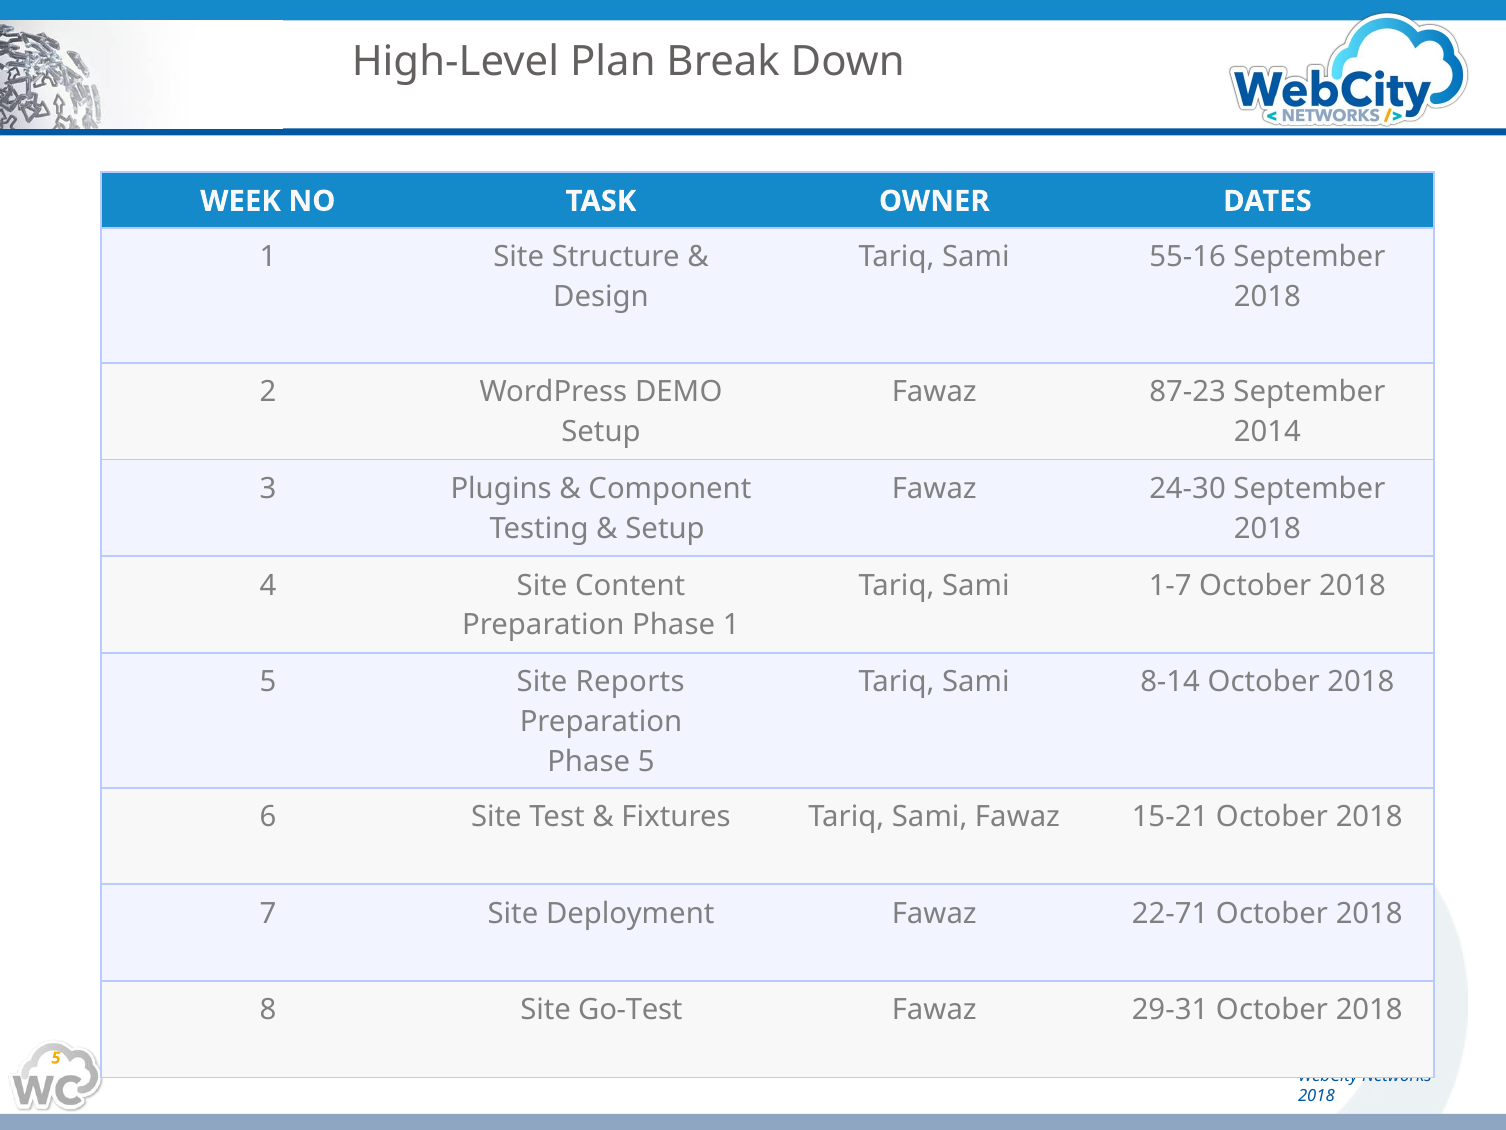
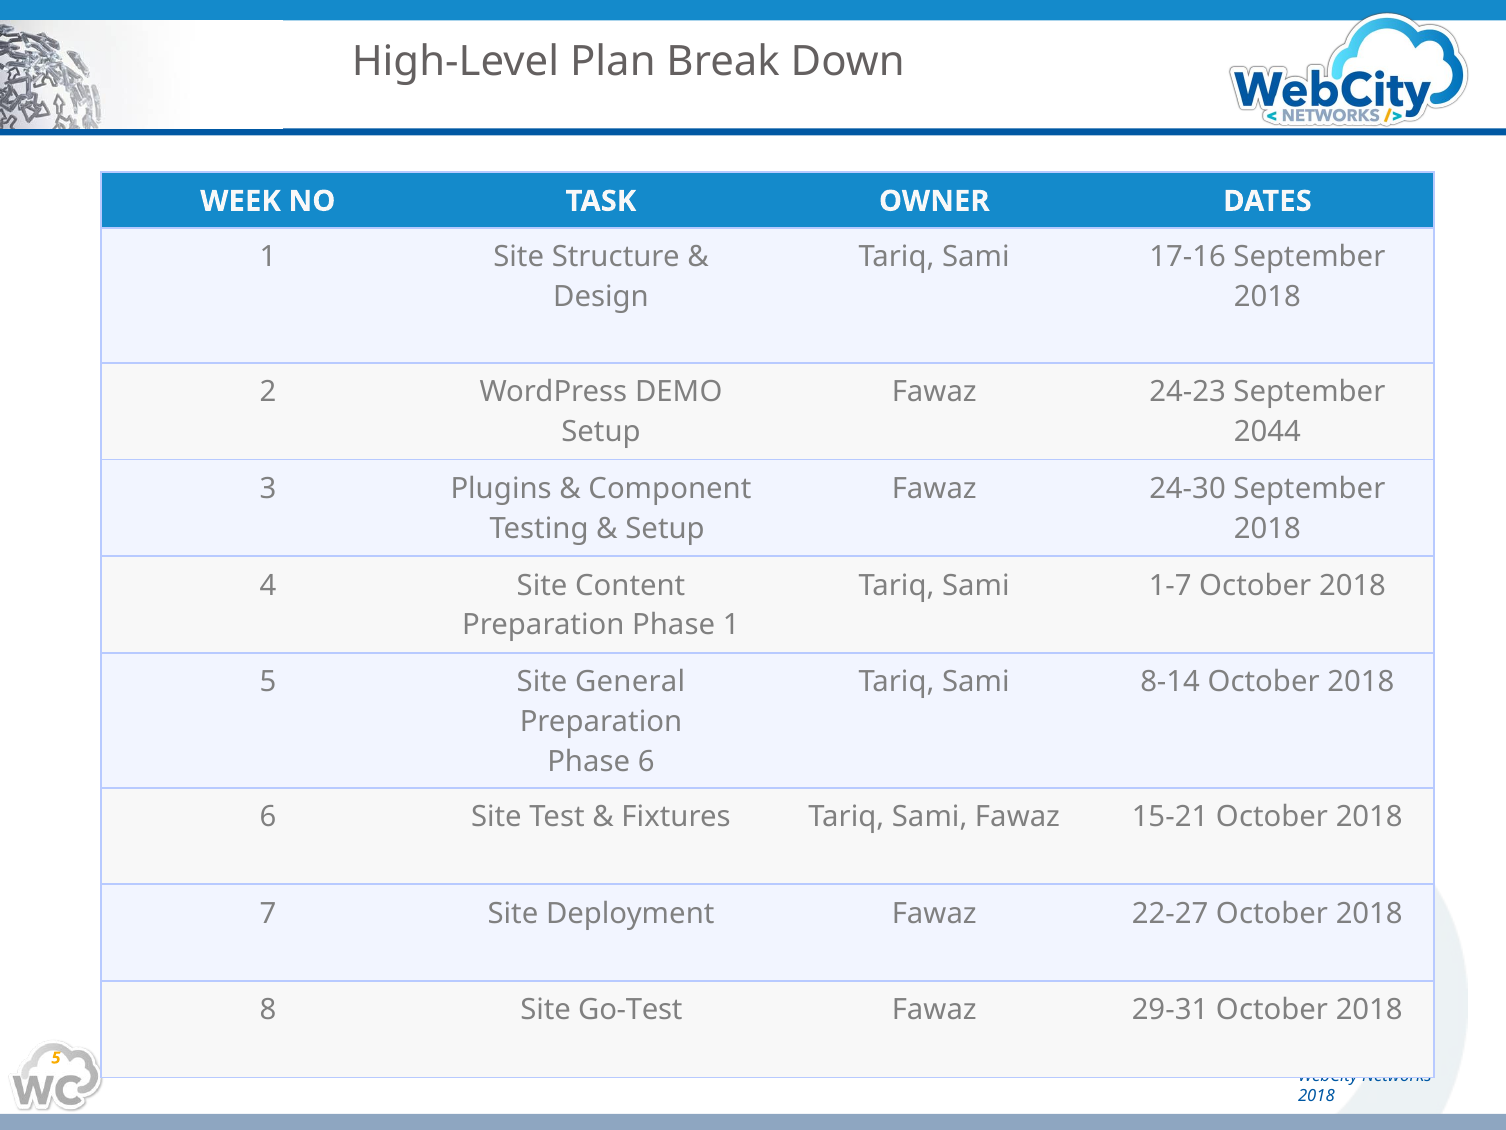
55-16: 55-16 -> 17-16
87-23: 87-23 -> 24-23
2014: 2014 -> 2044
Reports: Reports -> General
Phase 5: 5 -> 6
22-71: 22-71 -> 22-27
